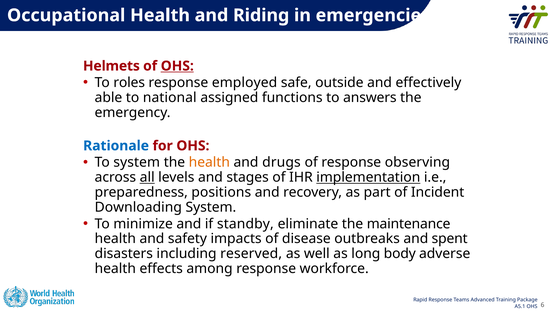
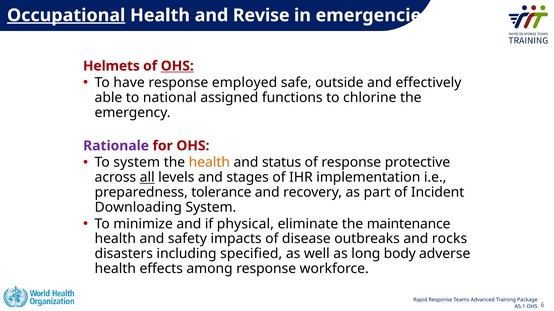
Occupational underline: none -> present
Riding: Riding -> Revise
roles: roles -> have
answers: answers -> chlorine
Rationale colour: blue -> purple
drugs: drugs -> status
observing: observing -> protective
implementation underline: present -> none
positions: positions -> tolerance
standby: standby -> physical
spent: spent -> rocks
reserved: reserved -> specified
